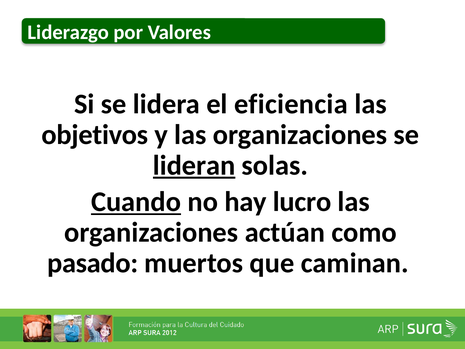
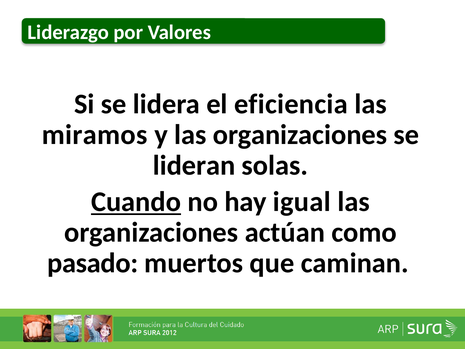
objetivos: objetivos -> miramos
lideran underline: present -> none
lucro: lucro -> igual
